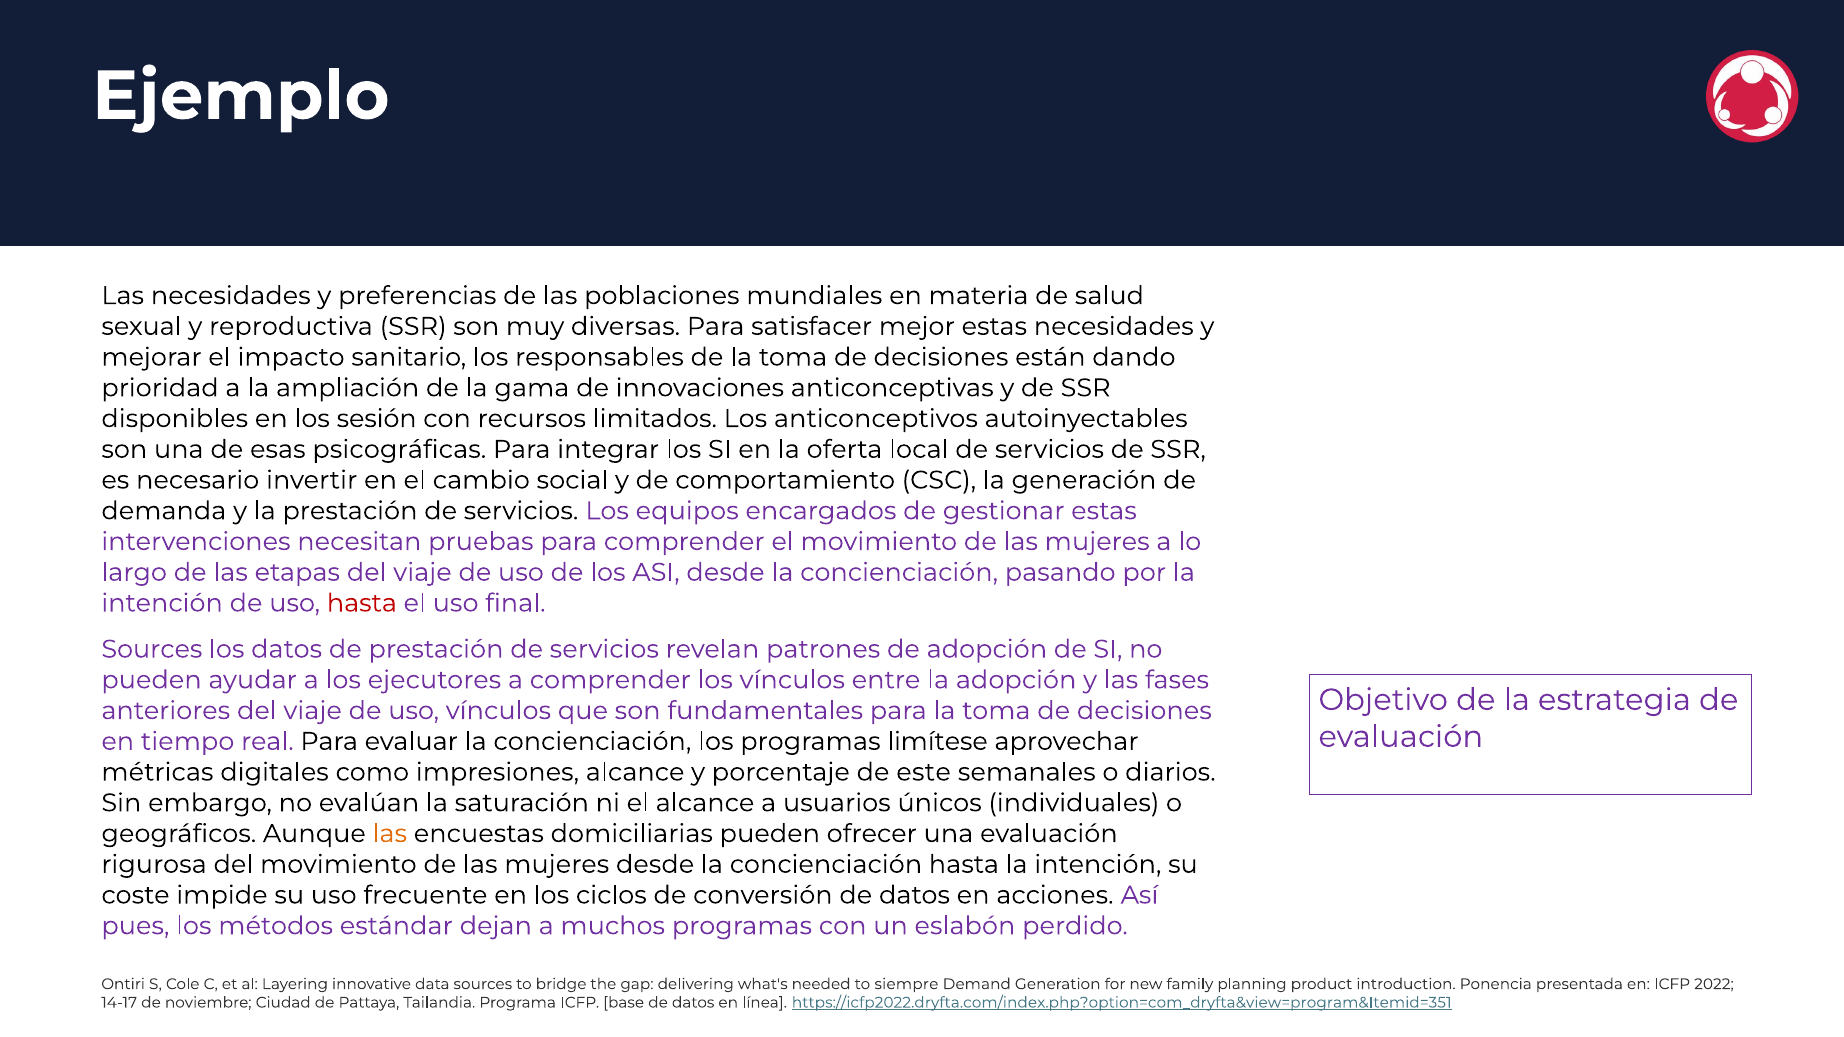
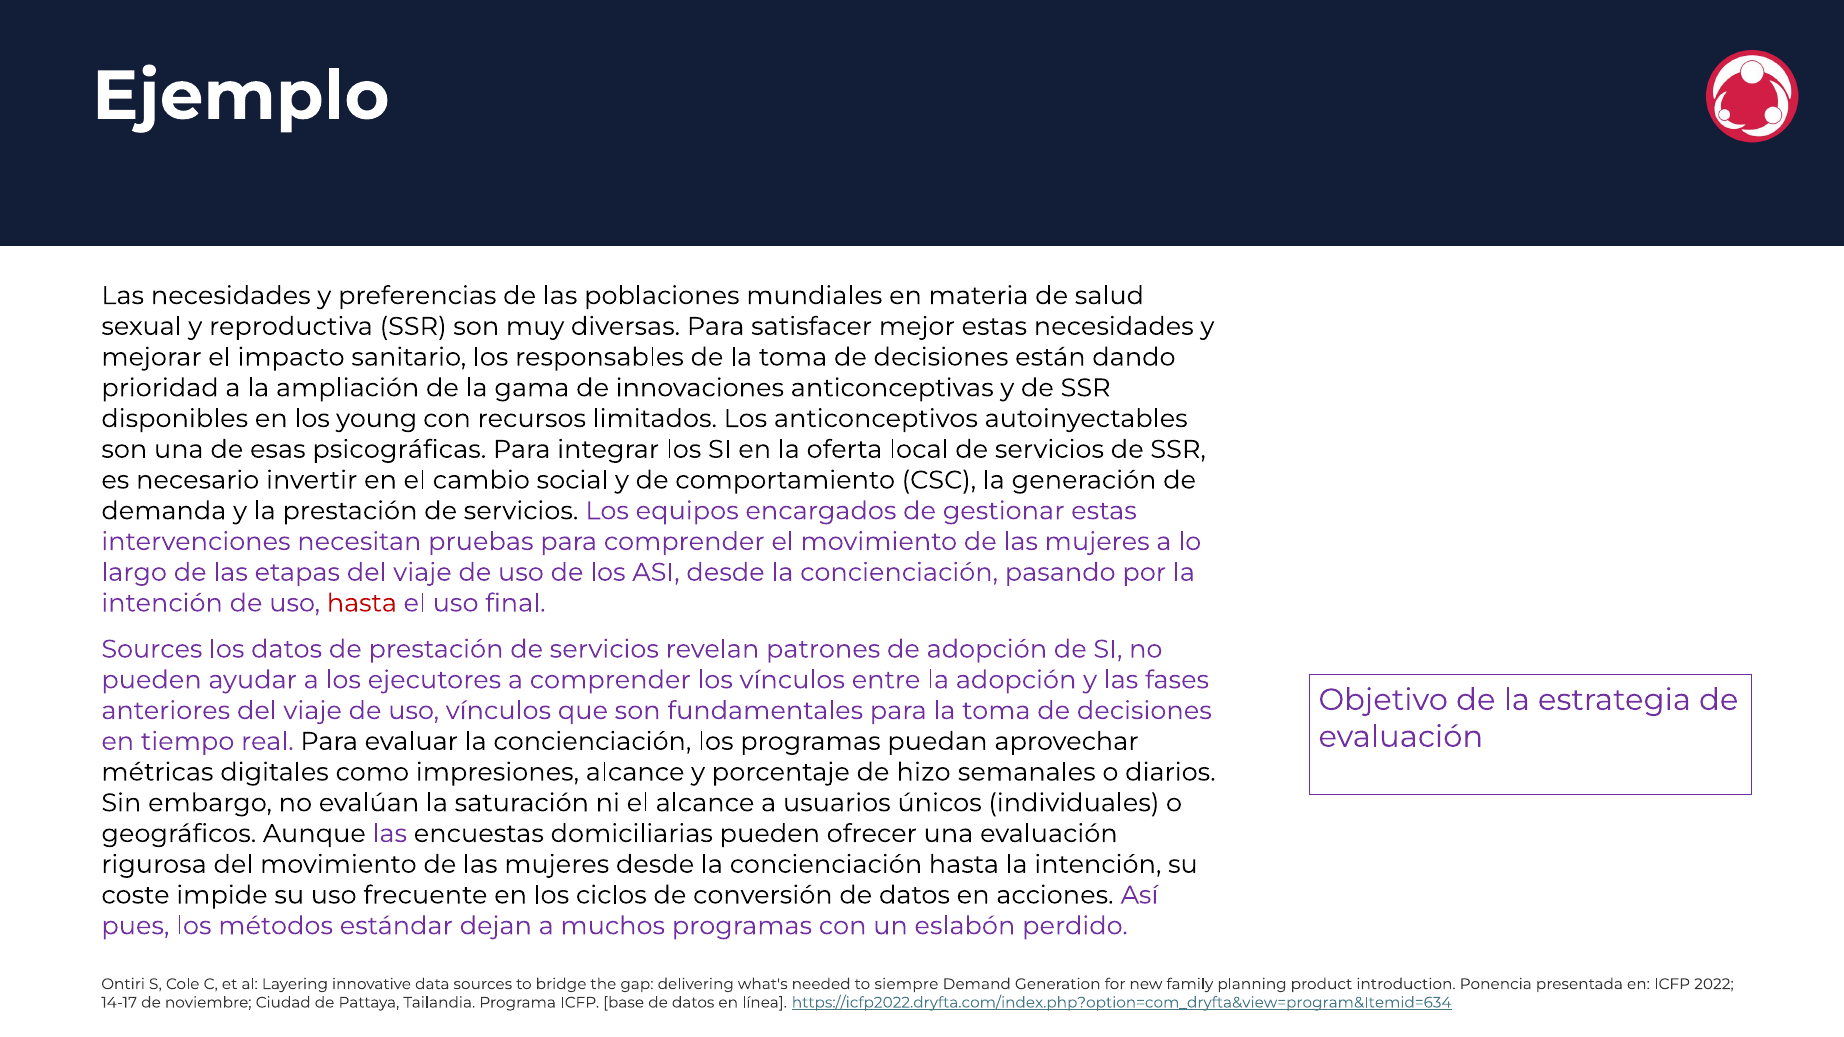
sesión: sesión -> young
limítese: limítese -> puedan
este: este -> hizo
las at (390, 834) colour: orange -> purple
https://icfp2022.dryfta.com/index.php?option=com_dryfta&view=program&Itemid=351: https://icfp2022.dryfta.com/index.php?option=com_dryfta&view=program&Itemid=351 -> https://icfp2022.dryfta.com/index.php?option=com_dryfta&view=program&Itemid=634
